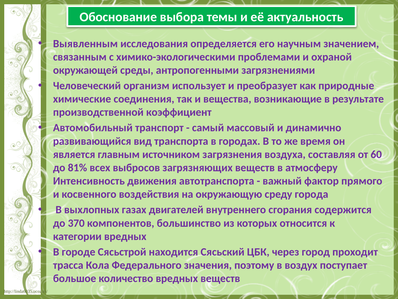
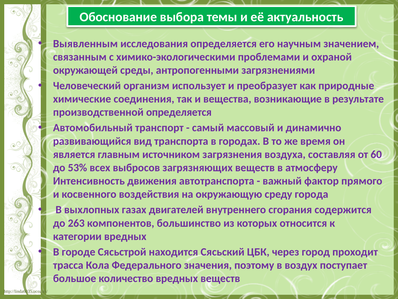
производственной коэффициент: коэффициент -> определяется
81%: 81% -> 53%
370: 370 -> 263
